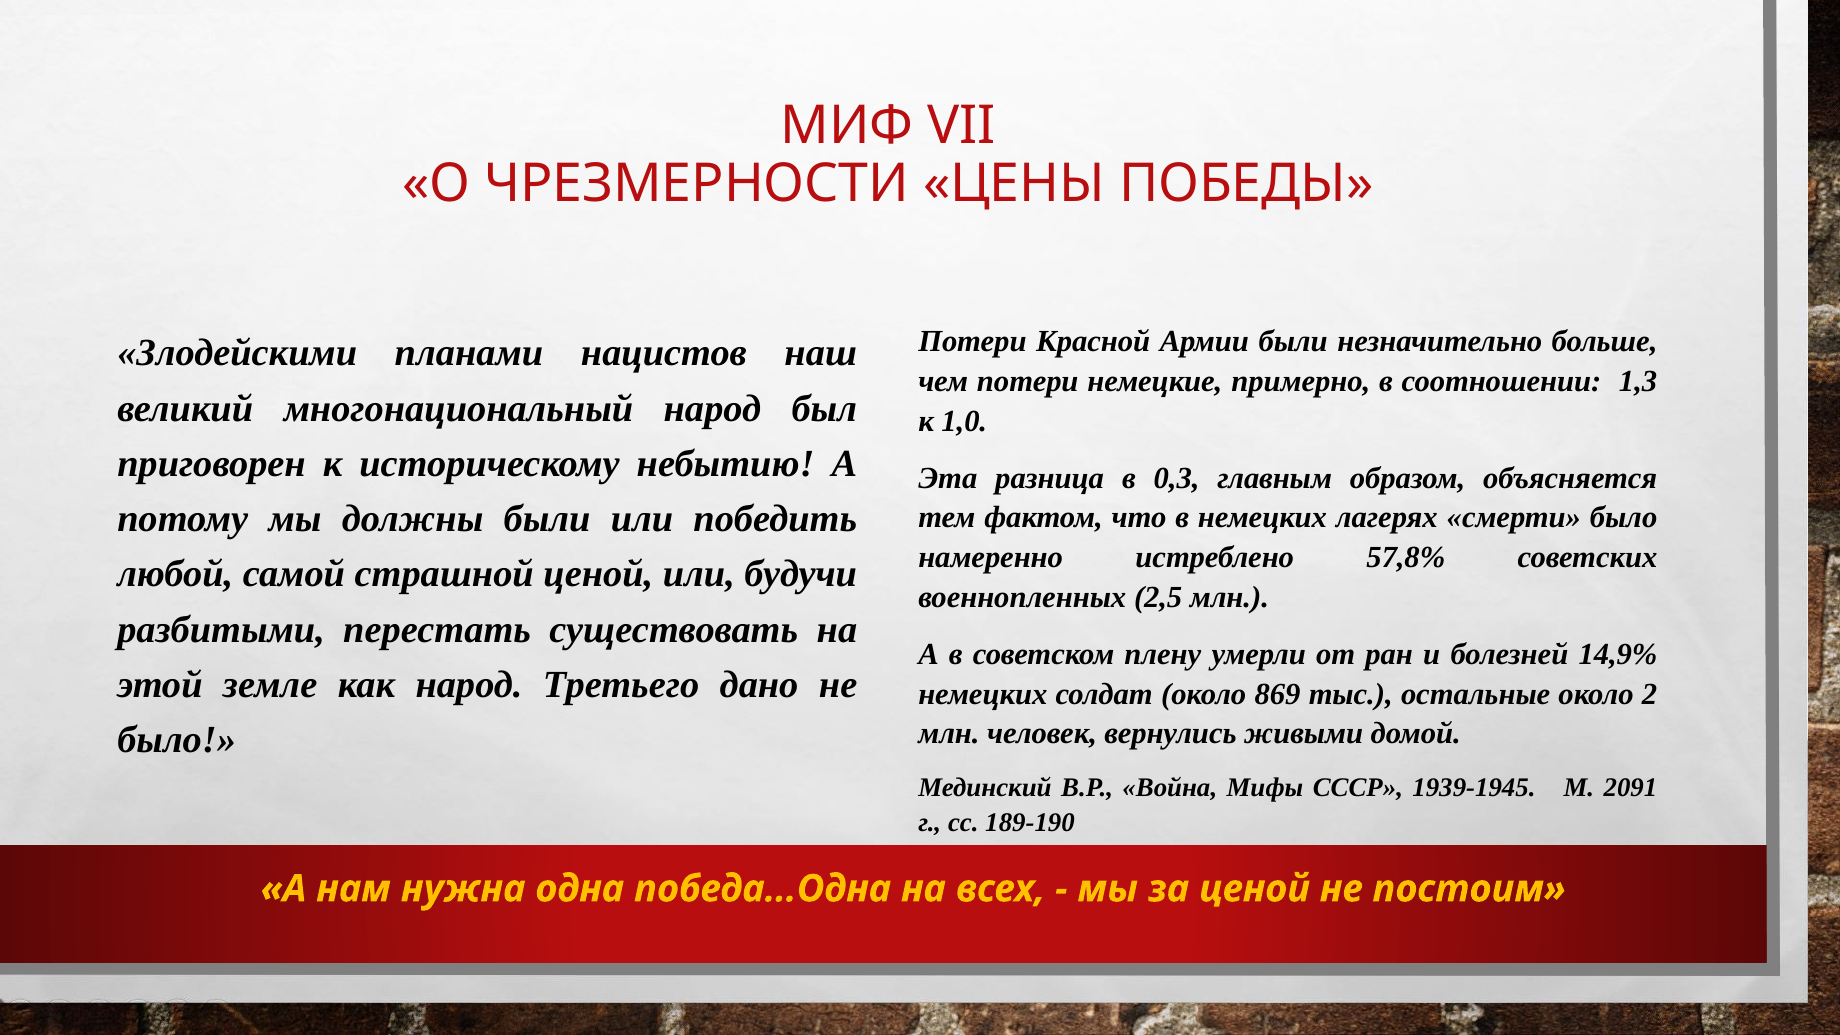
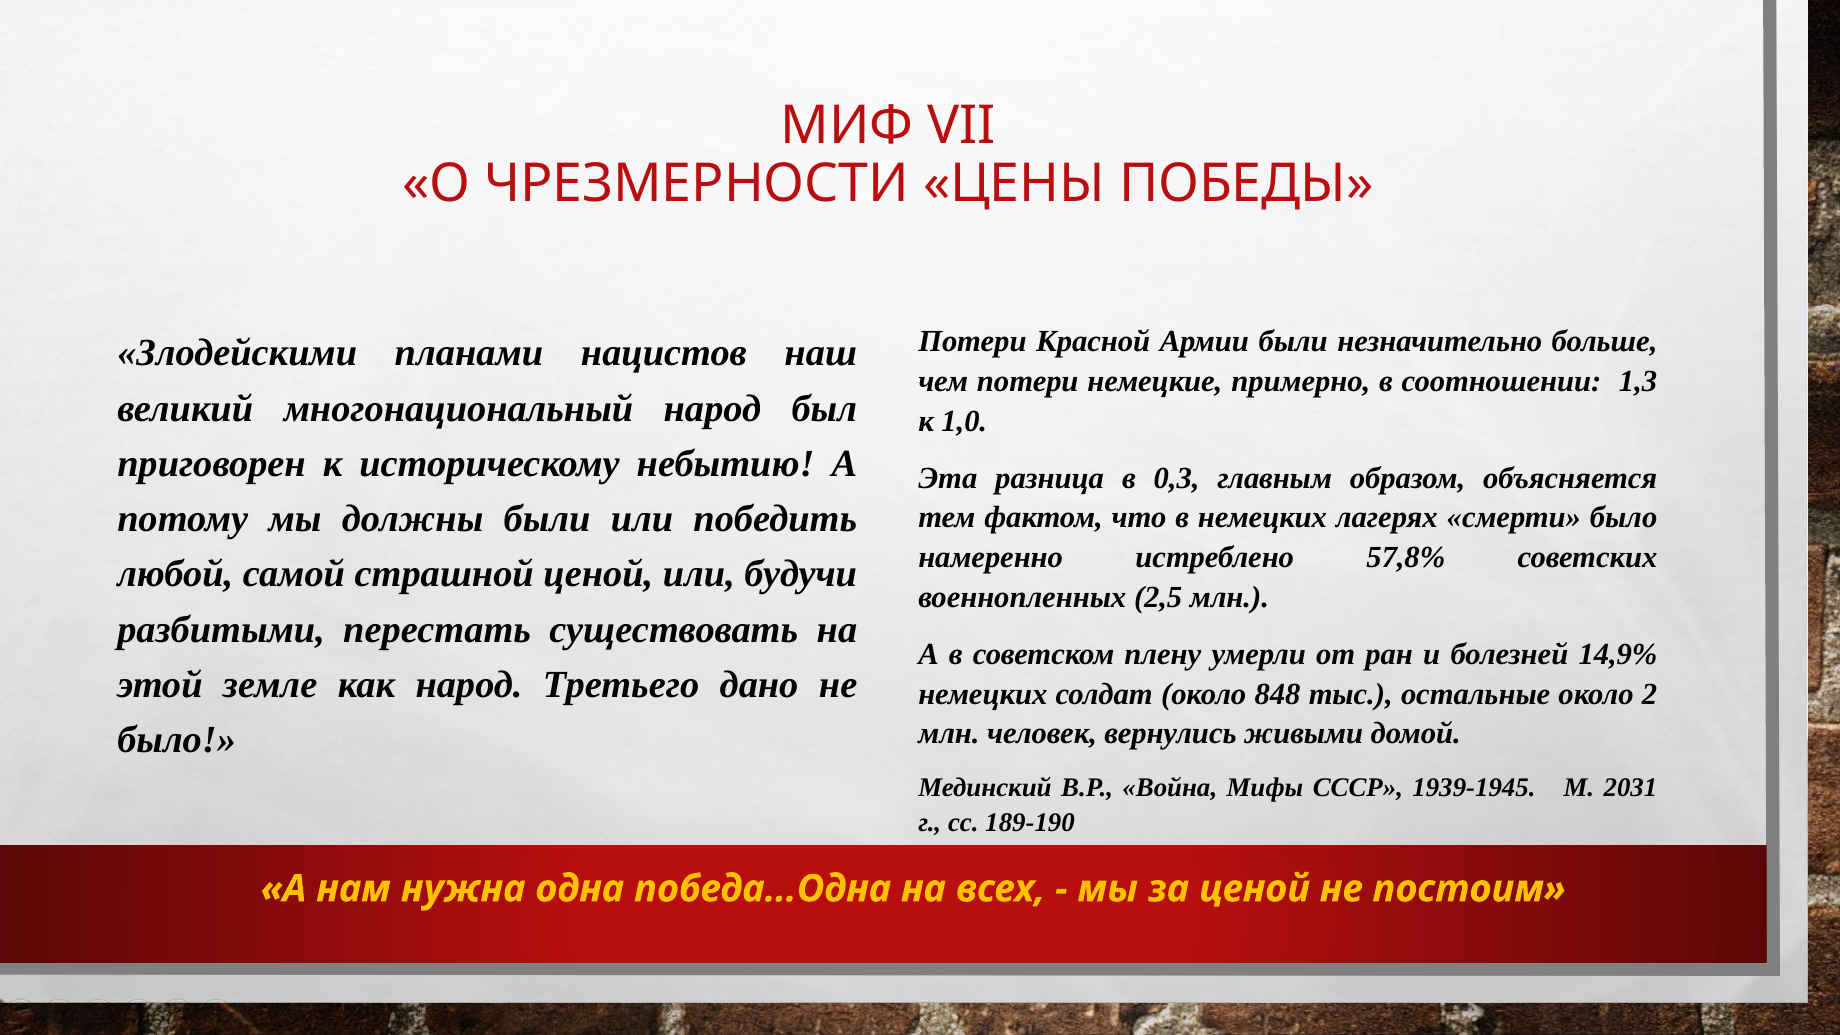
869: 869 -> 848
2091: 2091 -> 2031
